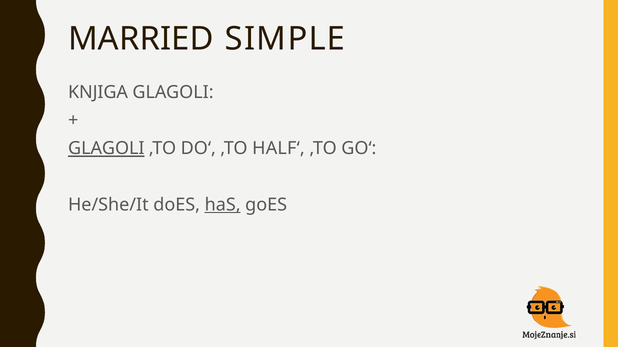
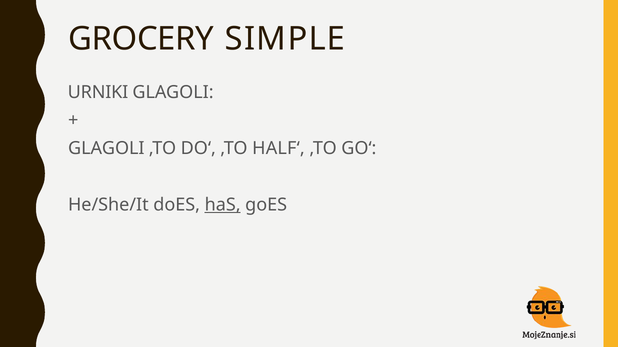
MARRIED: MARRIED -> GROCERY
KNJIGA: KNJIGA -> URNIKI
GLAGOLI at (106, 149) underline: present -> none
